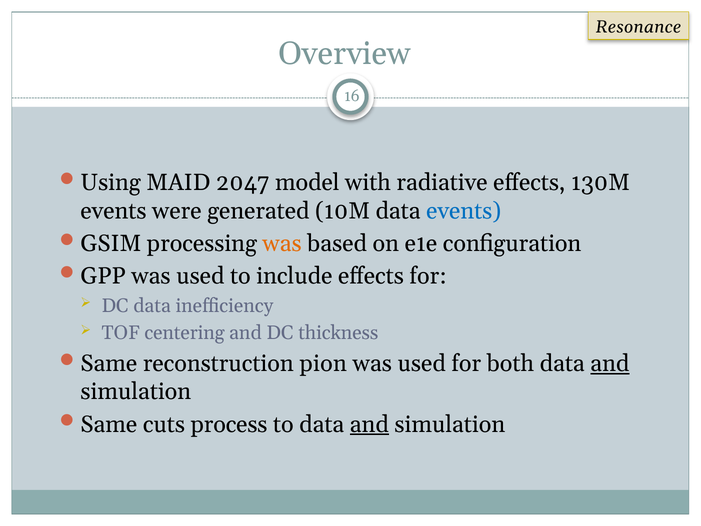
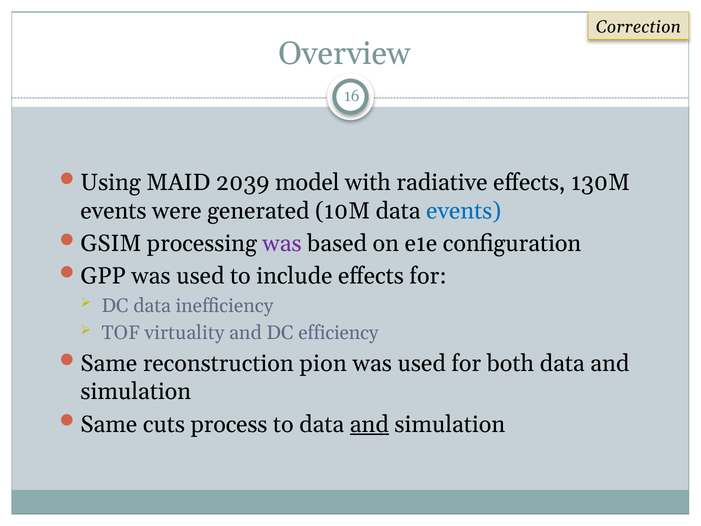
Resonance: Resonance -> Correction
2047: 2047 -> 2039
was at (282, 243) colour: orange -> purple
centering: centering -> virtuality
thickness: thickness -> efficiency
and at (610, 363) underline: present -> none
